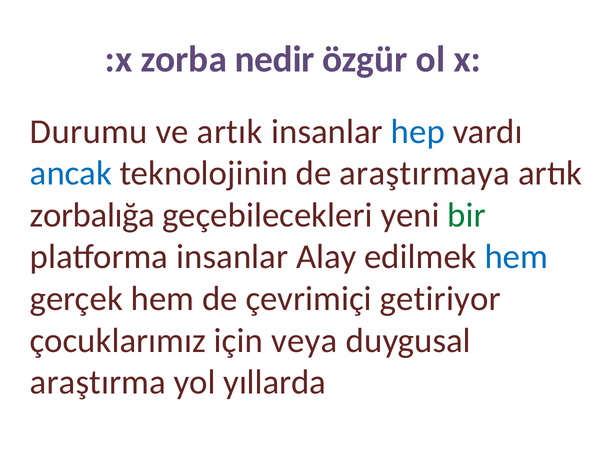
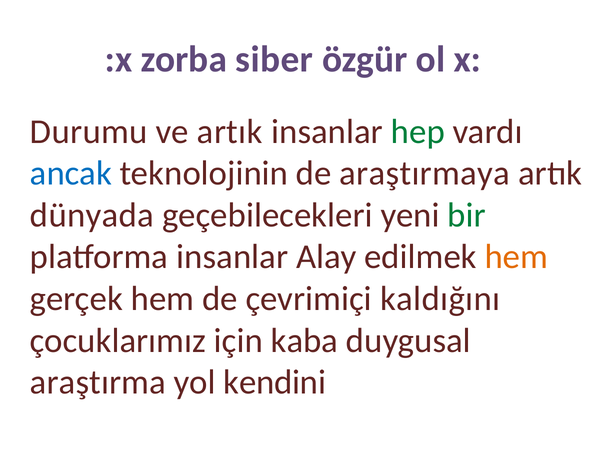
nedir: nedir -> siber
hep colour: blue -> green
zorbalığa: zorbalığa -> dünyada
hem at (516, 257) colour: blue -> orange
getiriyor: getiriyor -> kaldığını
veya: veya -> kaba
yıllarda: yıllarda -> kendini
